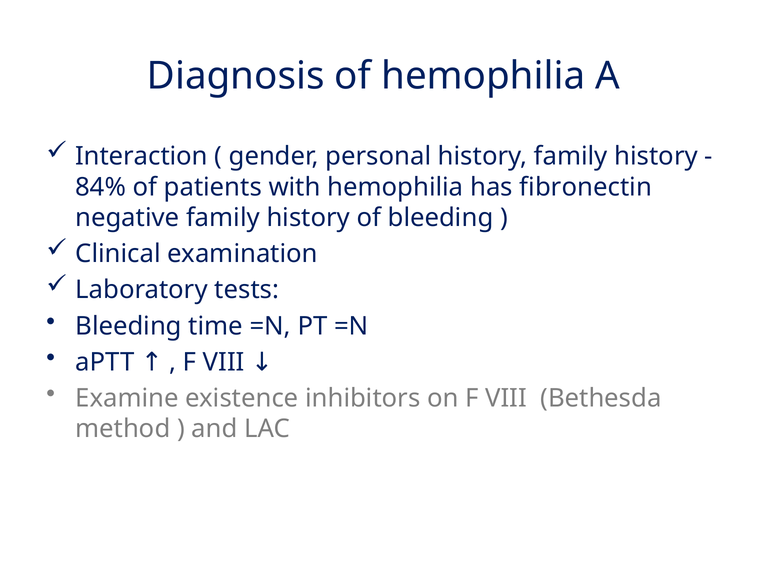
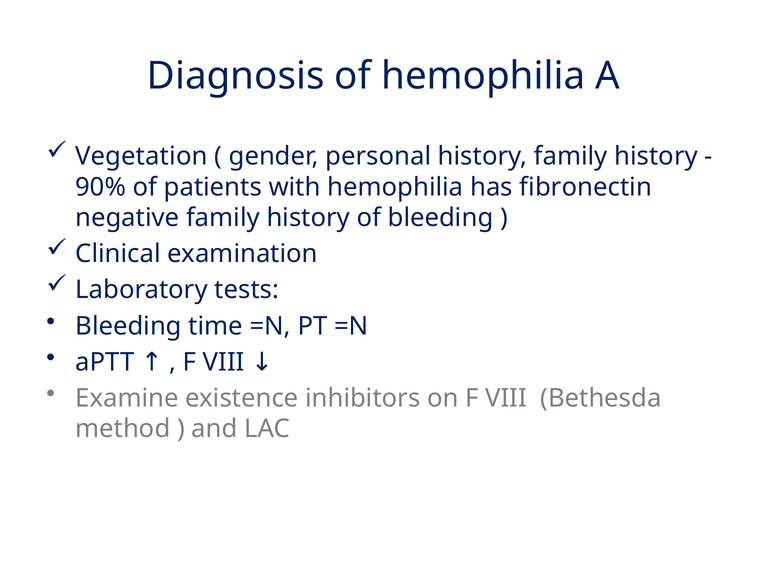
Interaction: Interaction -> Vegetation
84%: 84% -> 90%
